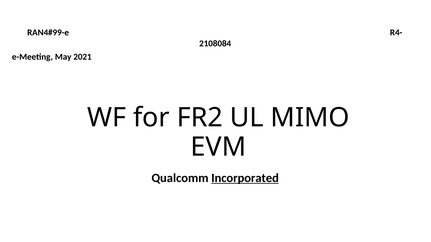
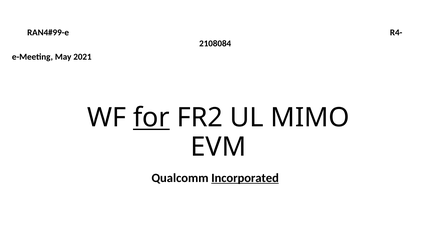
for underline: none -> present
